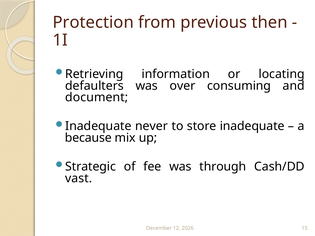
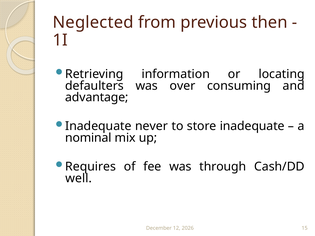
Protection: Protection -> Neglected
document: document -> advantage
because: because -> nominal
Strategic: Strategic -> Requires
vast: vast -> well
